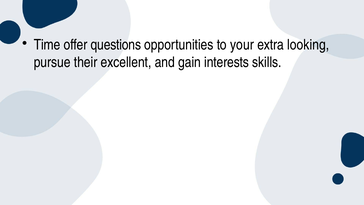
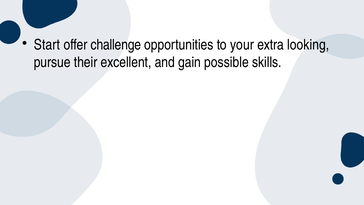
Time: Time -> Start
questions: questions -> challenge
interests: interests -> possible
